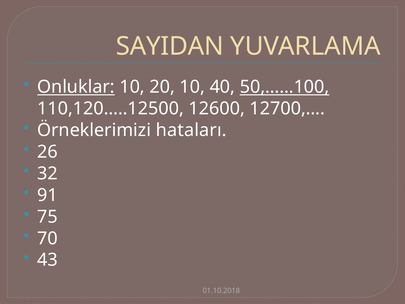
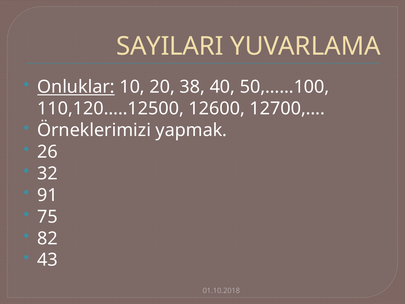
SAYIDAN: SAYIDAN -> SAYILARI
20 10: 10 -> 38
50,……100 underline: present -> none
hataları: hataları -> yapmak
70: 70 -> 82
